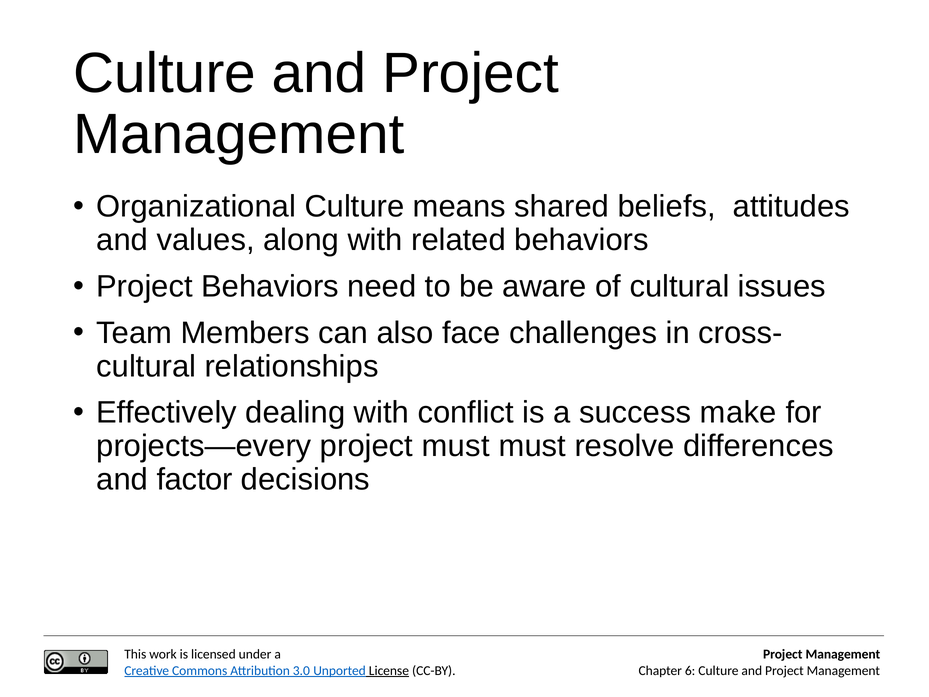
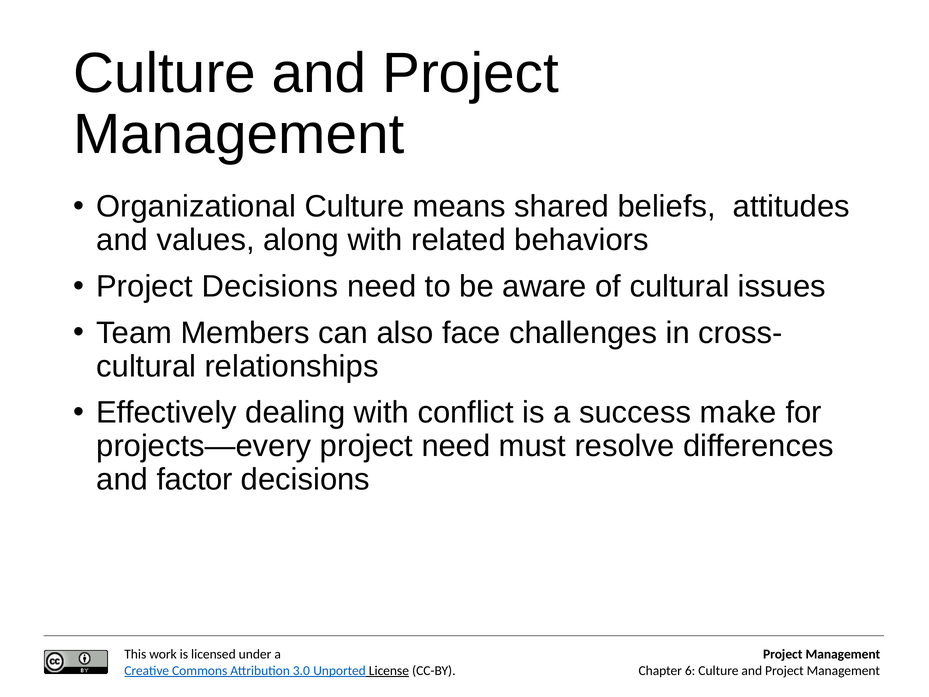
Project Behaviors: Behaviors -> Decisions
project must: must -> need
